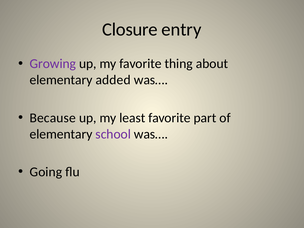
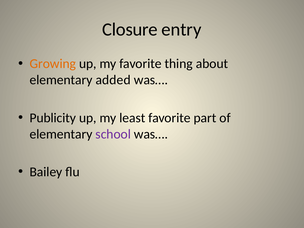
Growing colour: purple -> orange
Because: Because -> Publicity
Going: Going -> Bailey
